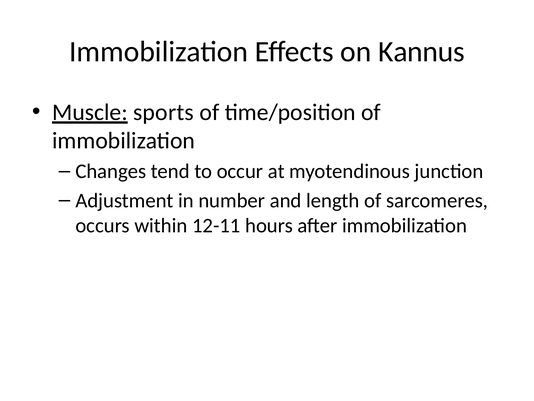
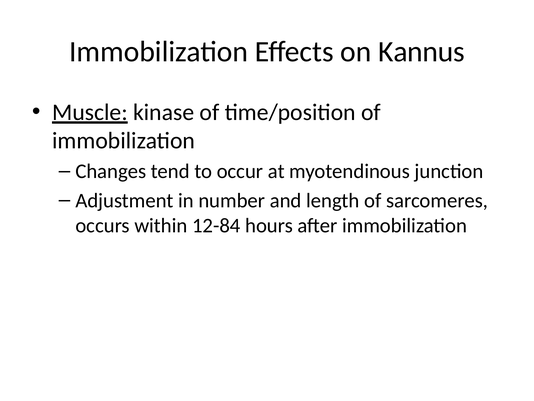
sports: sports -> kinase
12-11: 12-11 -> 12-84
